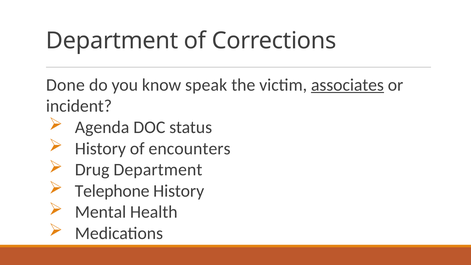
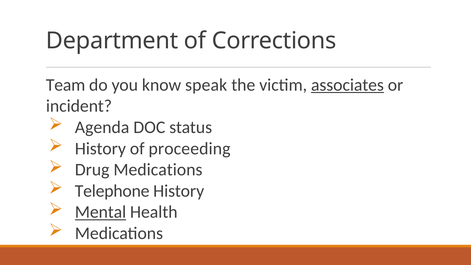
Done: Done -> Team
encounters: encounters -> proceeding
Drug Department: Department -> Medications
Mental underline: none -> present
